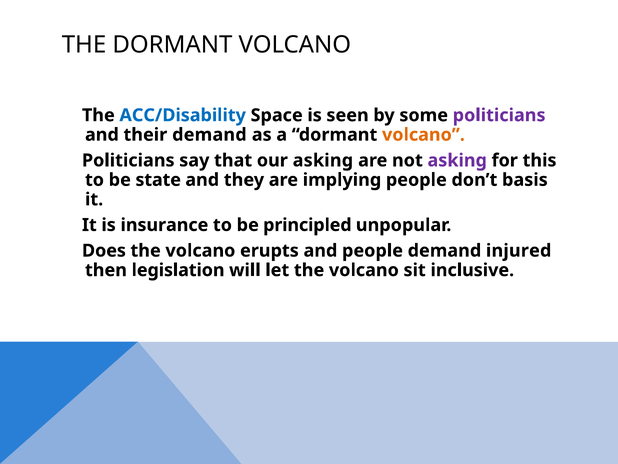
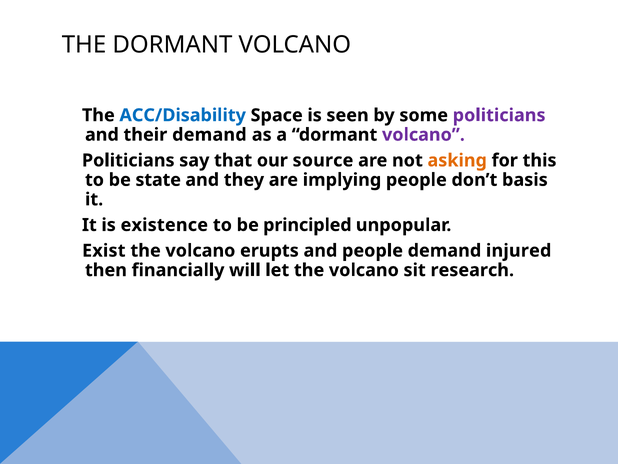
volcano at (423, 135) colour: orange -> purple
our asking: asking -> source
asking at (457, 160) colour: purple -> orange
insurance: insurance -> existence
Does: Does -> Exist
legislation: legislation -> financially
inclusive: inclusive -> research
